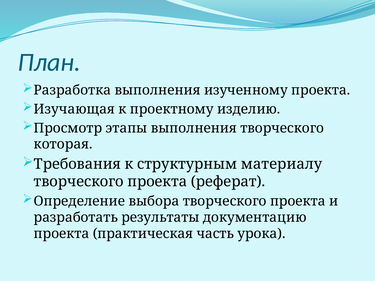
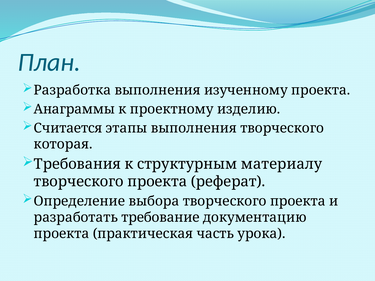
Изучающая: Изучающая -> Анаграммы
Просмотр: Просмотр -> Считается
результаты: результаты -> требование
